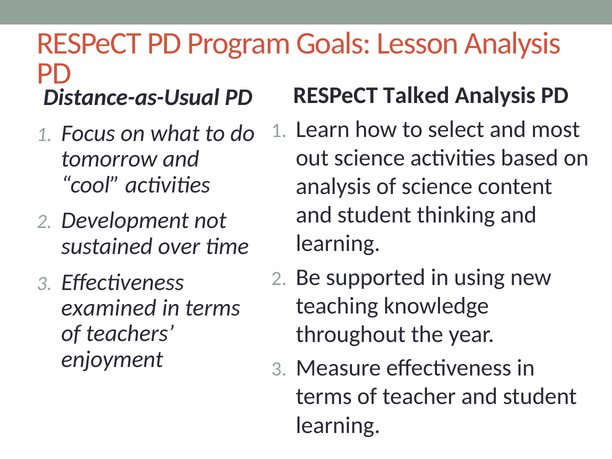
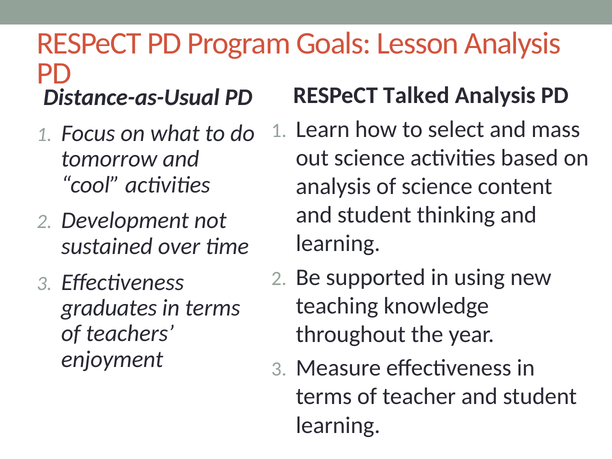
most: most -> mass
examined: examined -> graduates
